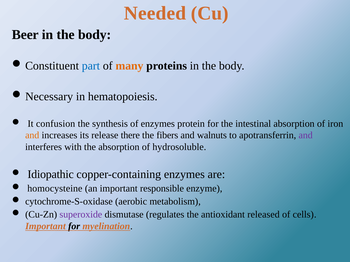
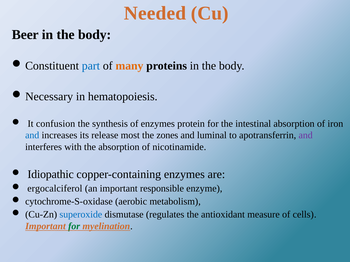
and at (32, 136) colour: orange -> blue
there: there -> most
fibers: fibers -> zones
walnuts: walnuts -> luminal
hydrosoluble: hydrosoluble -> nicotinamide
homocysteine: homocysteine -> ergocalciferol
superoxide colour: purple -> blue
released: released -> measure
for at (74, 227) colour: black -> green
